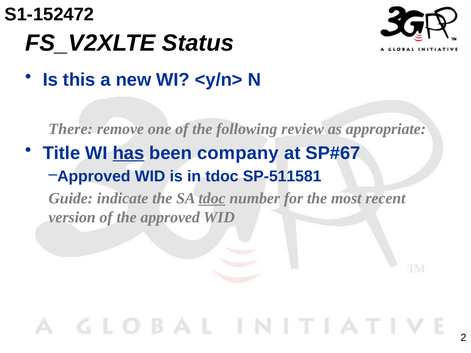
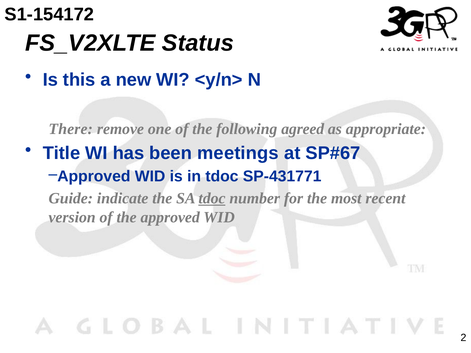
S1-152472: S1-152472 -> S1-154172
review: review -> agreed
has underline: present -> none
company: company -> meetings
SP-511581: SP-511581 -> SP-431771
